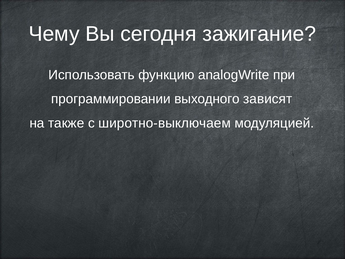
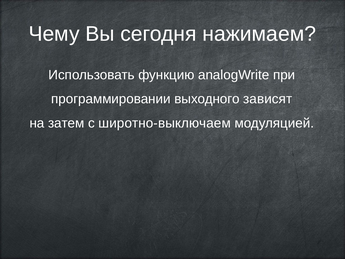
зажигание: зажигание -> нажимаем
также: также -> затем
